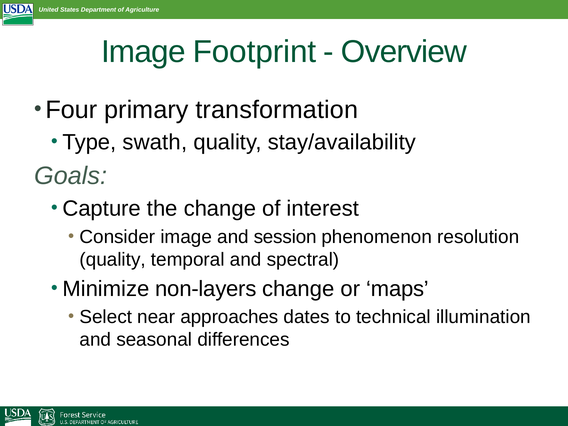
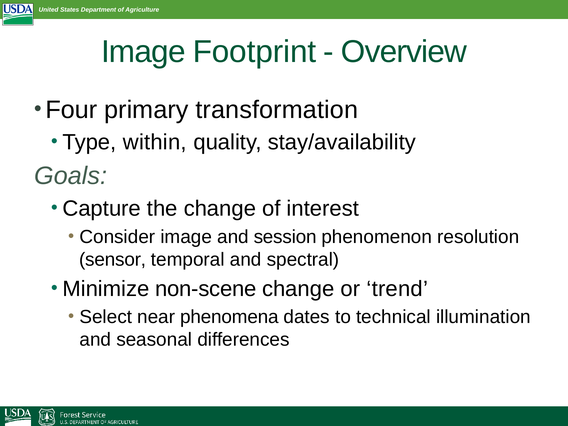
swath: swath -> within
quality at (113, 260): quality -> sensor
non-layers: non-layers -> non-scene
maps: maps -> trend
approaches: approaches -> phenomena
